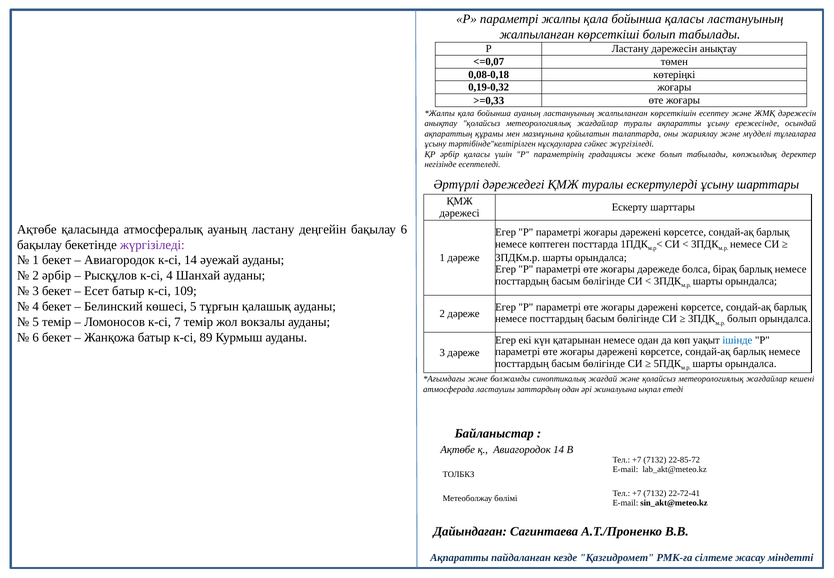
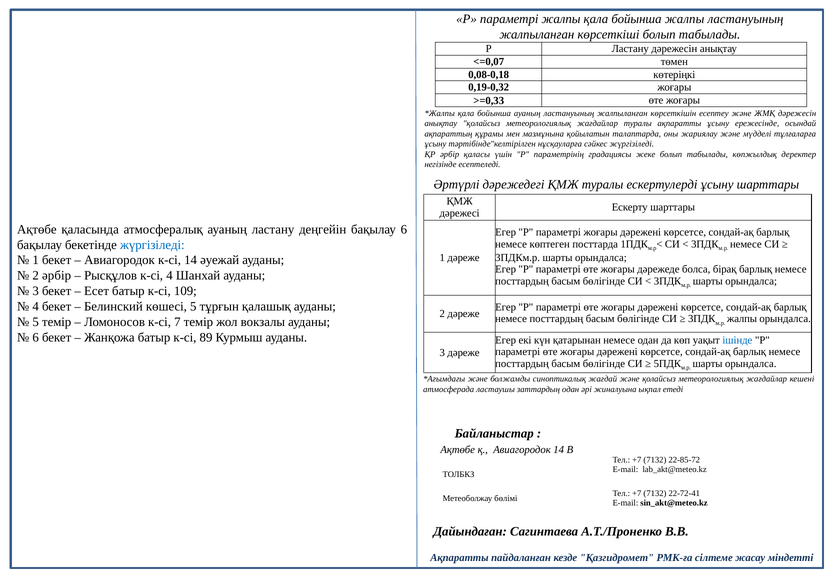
бойынша қаласы: қаласы -> жалпы
жүргізіледі at (152, 245) colour: purple -> blue
болып at (742, 318): болып -> жалпы
